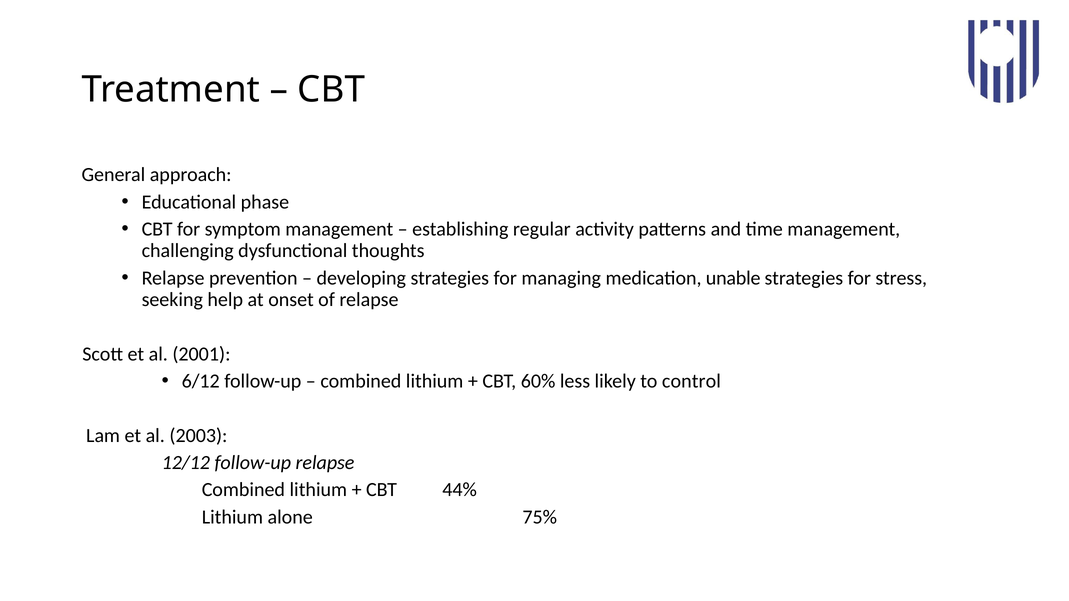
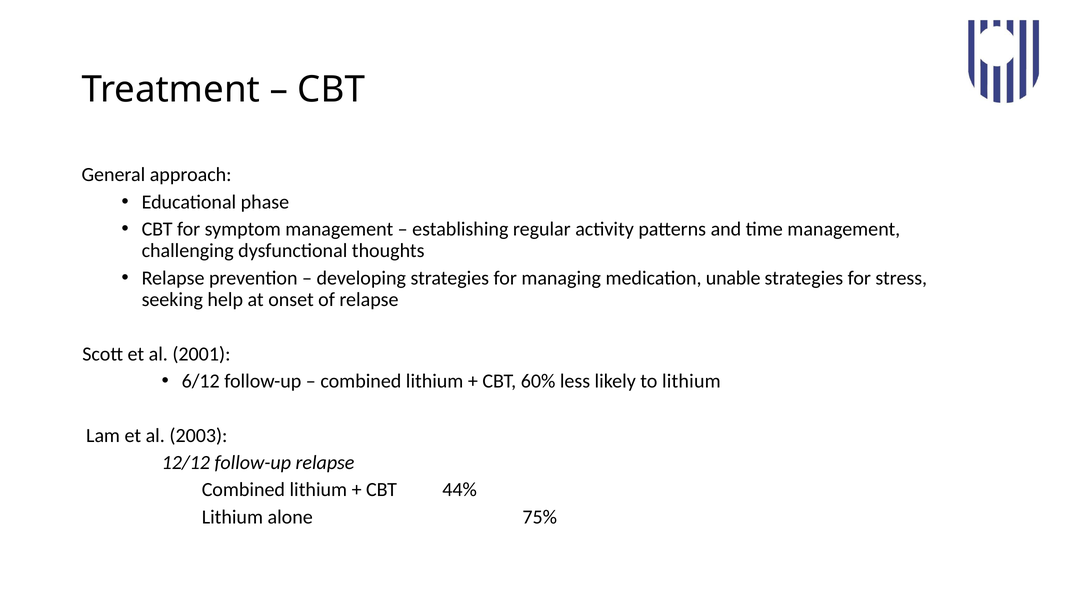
to control: control -> lithium
